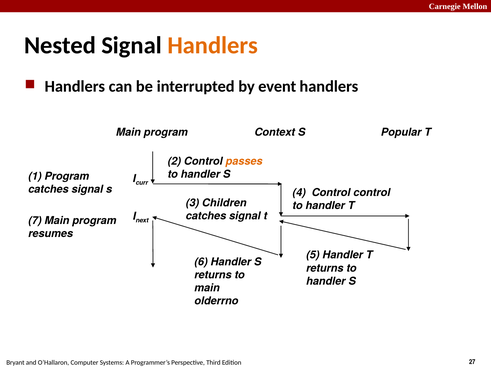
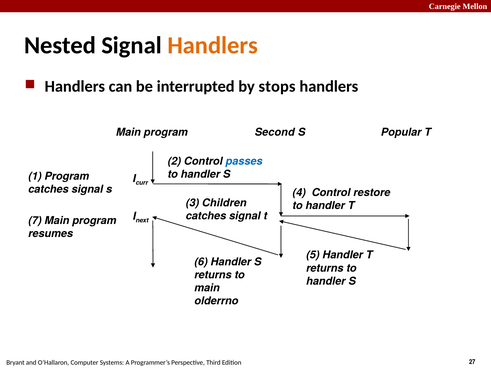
event: event -> stops
Context: Context -> Second
passes colour: orange -> blue
Control control: control -> restore
